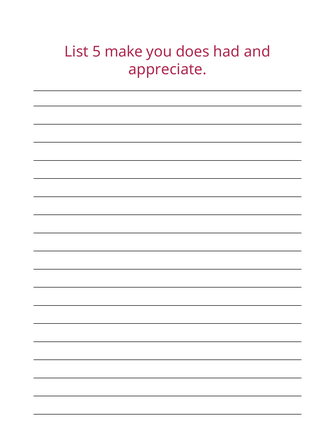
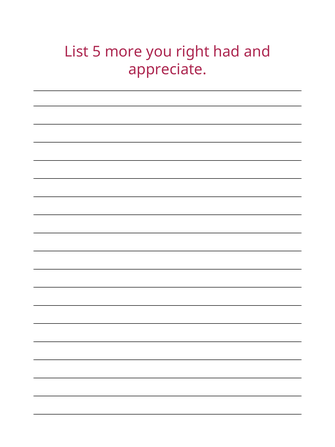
make: make -> more
does: does -> right
